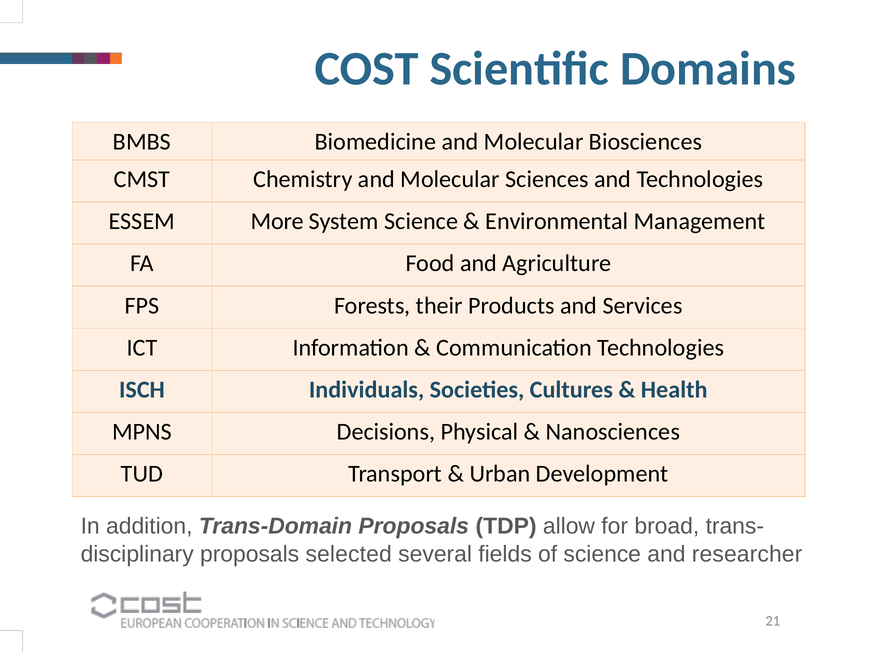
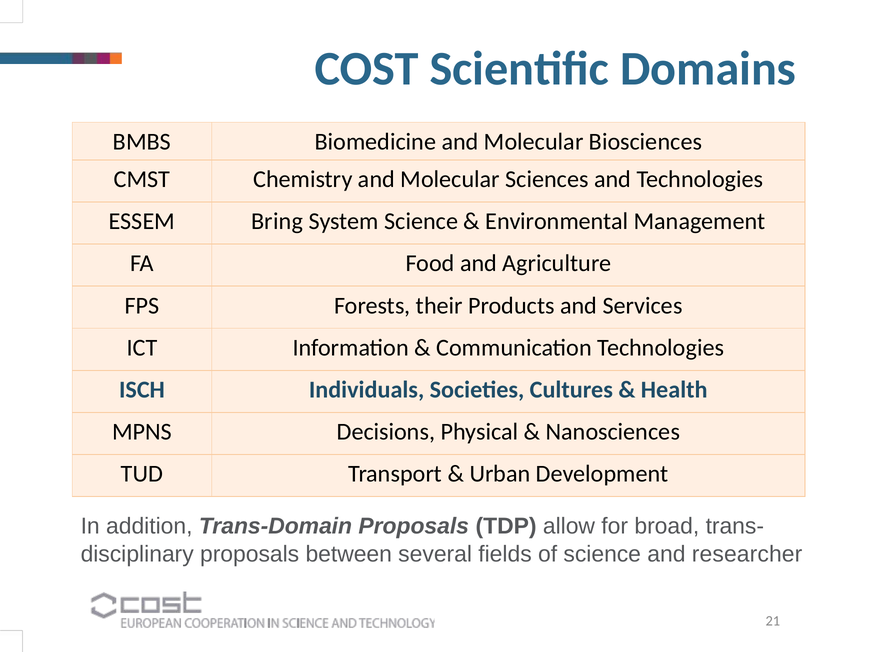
More: More -> Bring
selected: selected -> between
